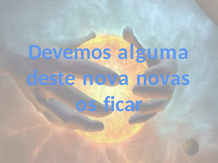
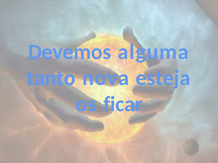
deste: deste -> tanto
novas: novas -> esteja
